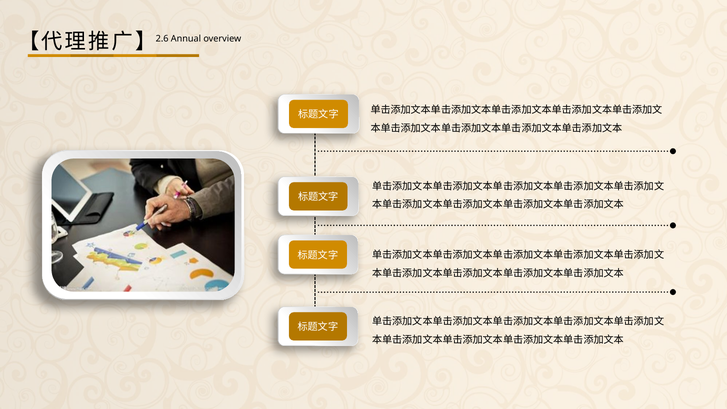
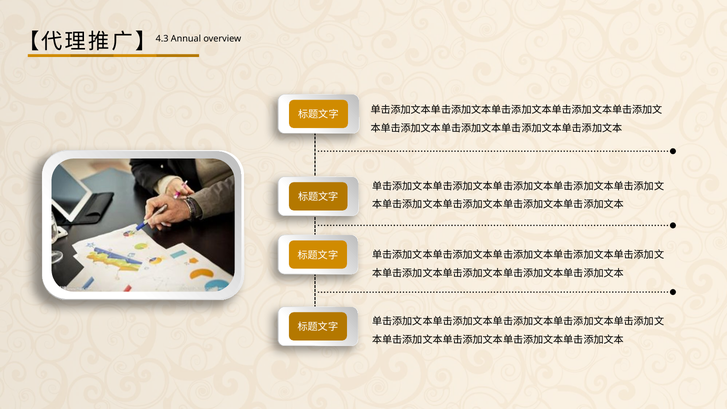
2.6: 2.6 -> 4.3
